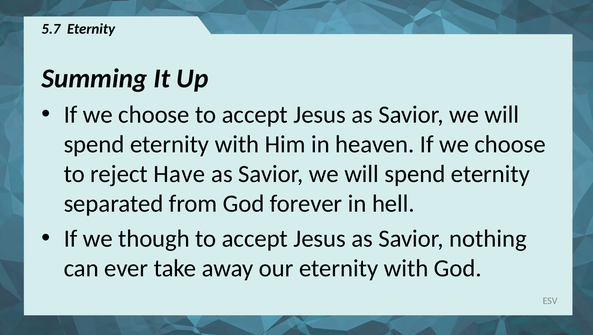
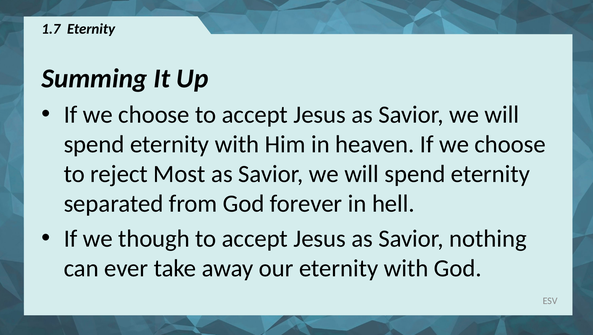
5.7: 5.7 -> 1.7
Have: Have -> Most
